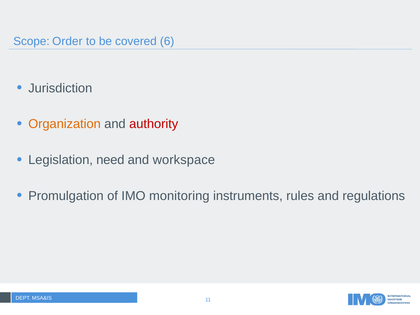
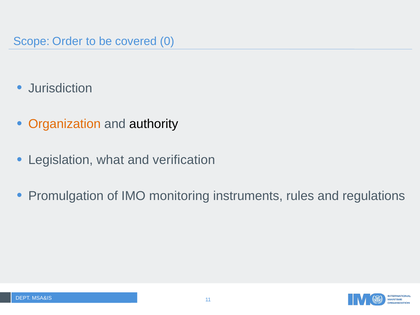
6: 6 -> 0
authority colour: red -> black
need: need -> what
workspace: workspace -> verification
